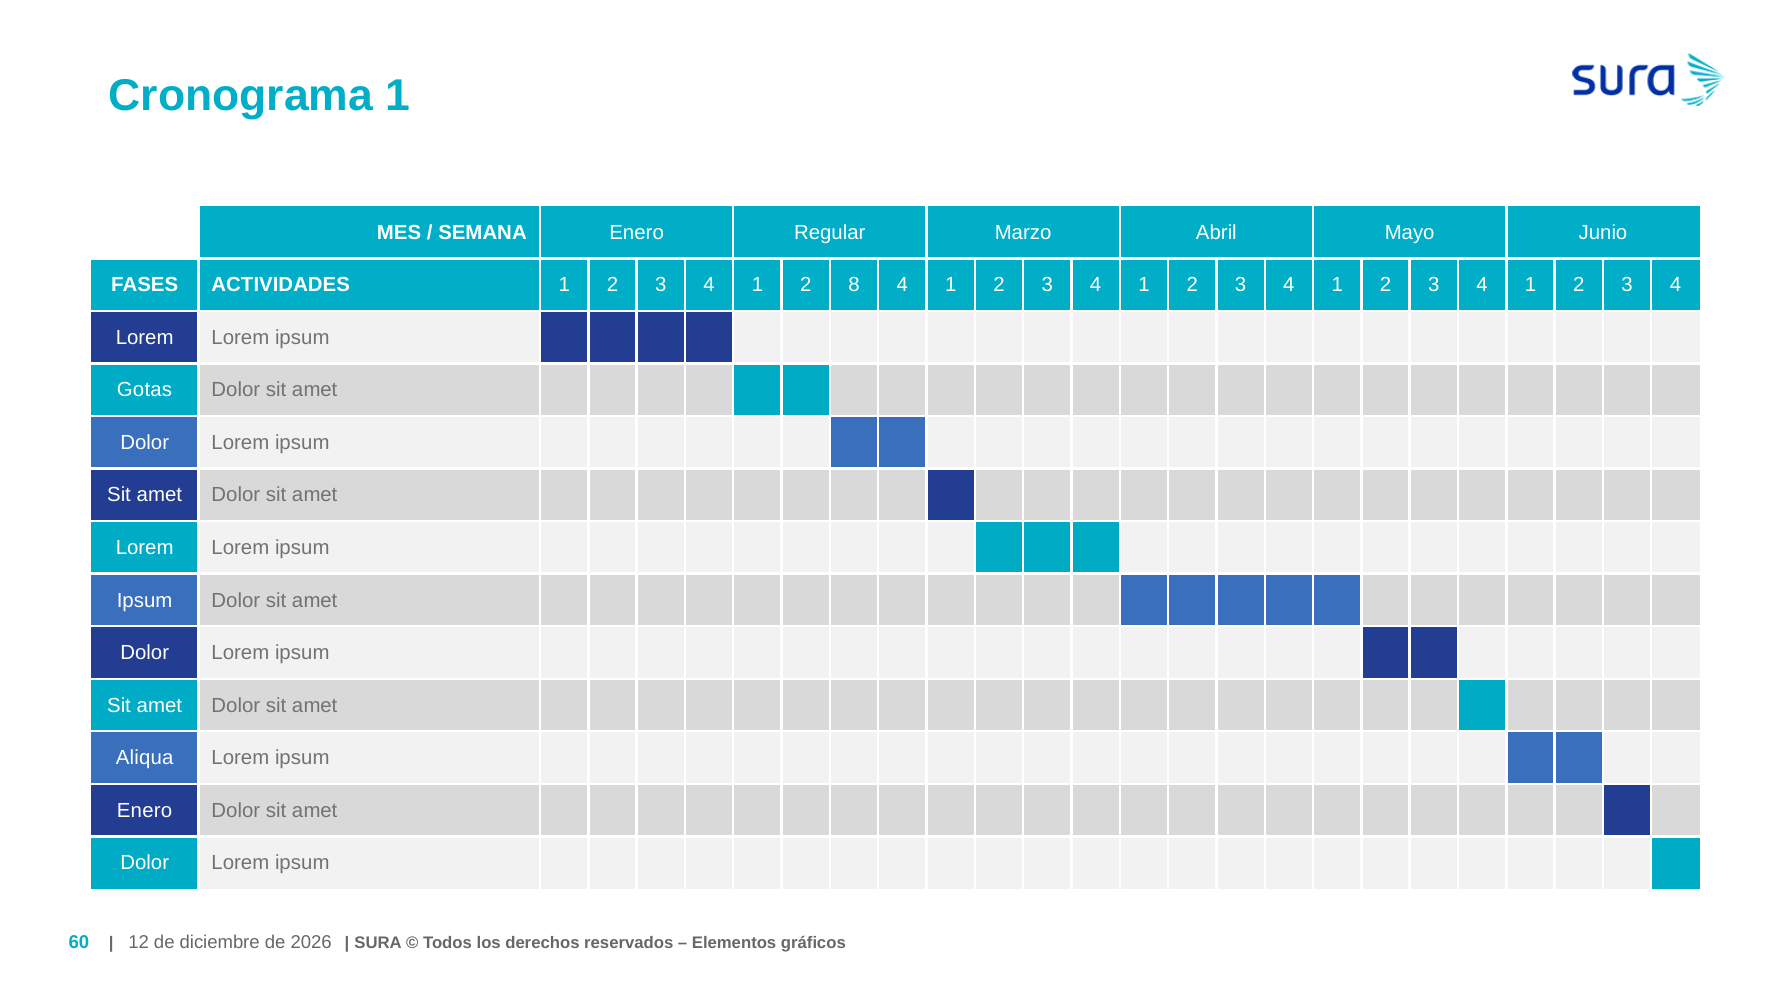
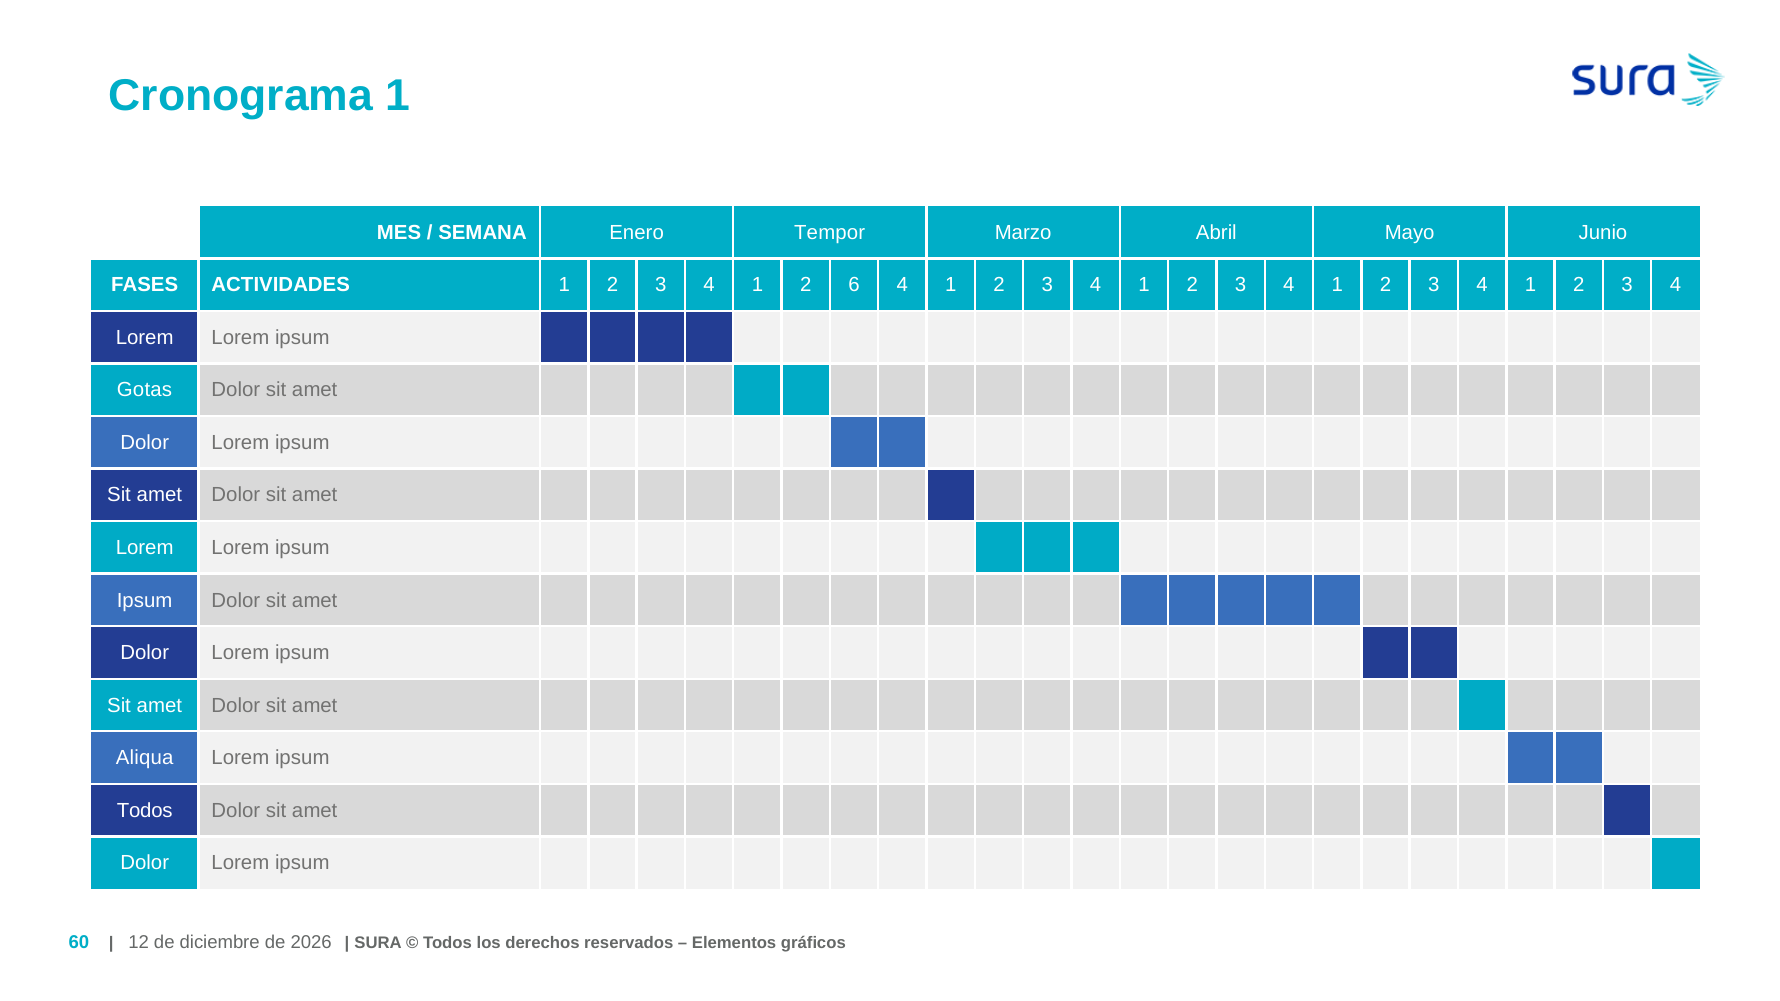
Regular: Regular -> Tempor
8: 8 -> 6
Enero at (145, 811): Enero -> Todos
